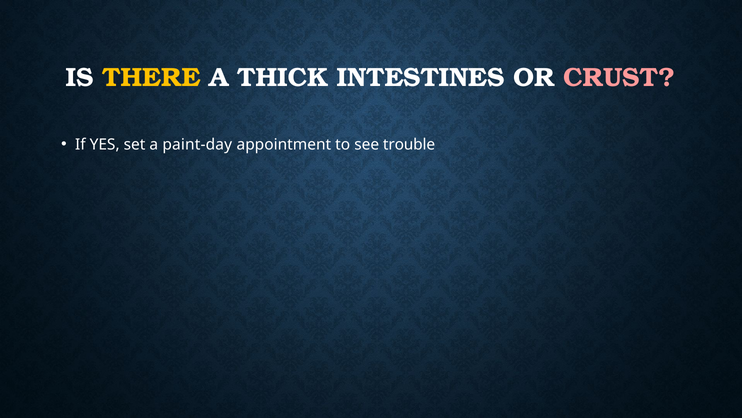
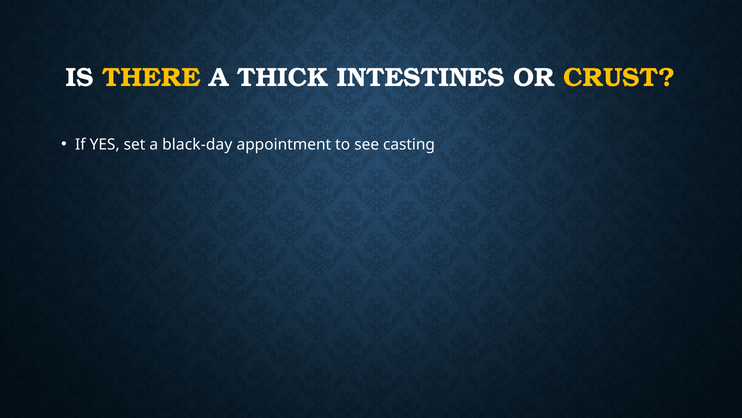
CRUST colour: pink -> yellow
paint-day: paint-day -> black-day
trouble: trouble -> casting
